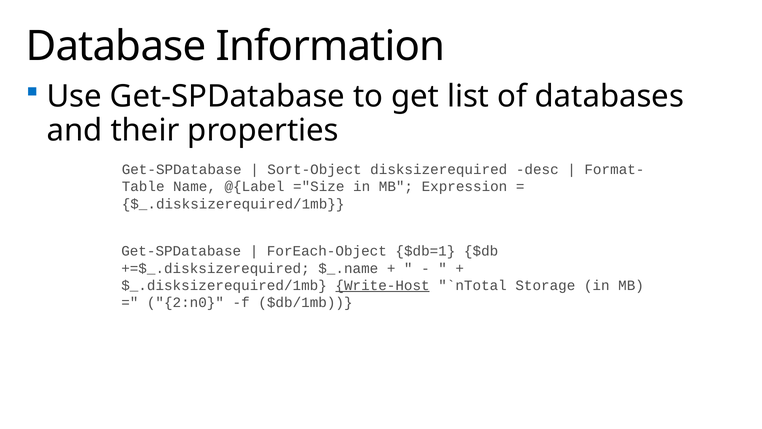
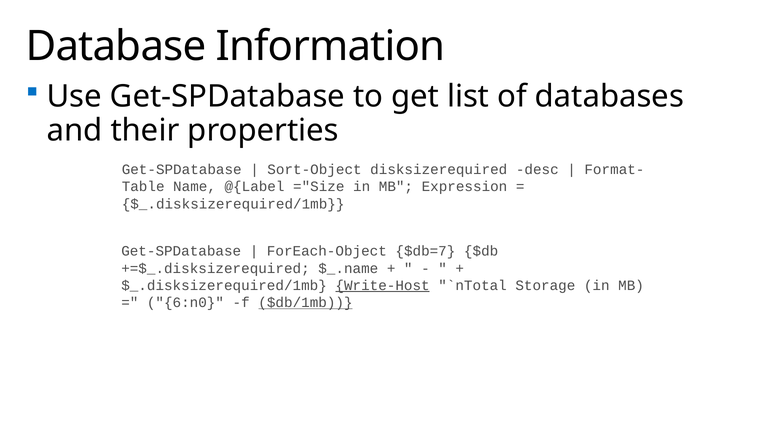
$db=1: $db=1 -> $db=7
2:n0: 2:n0 -> 6:n0
$db/1mb underline: none -> present
